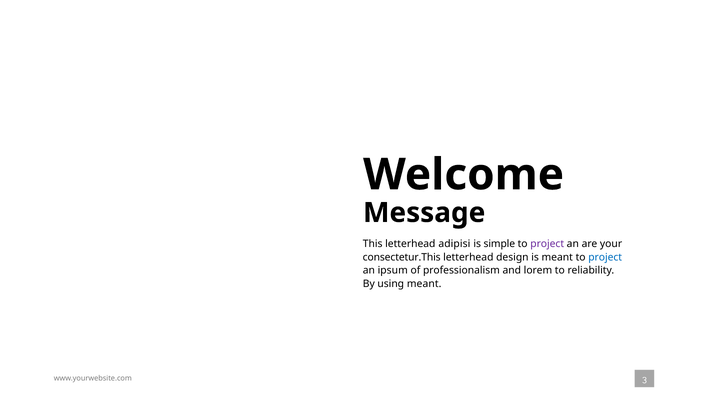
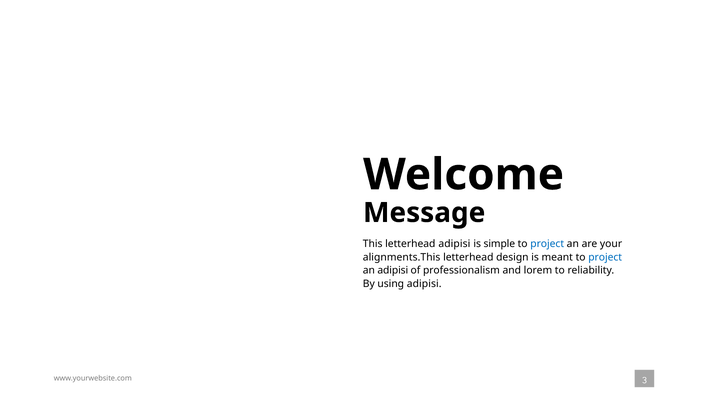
project at (547, 244) colour: purple -> blue
consectetur.This: consectetur.This -> alignments.This
an ipsum: ipsum -> adipisi
using meant: meant -> adipisi
